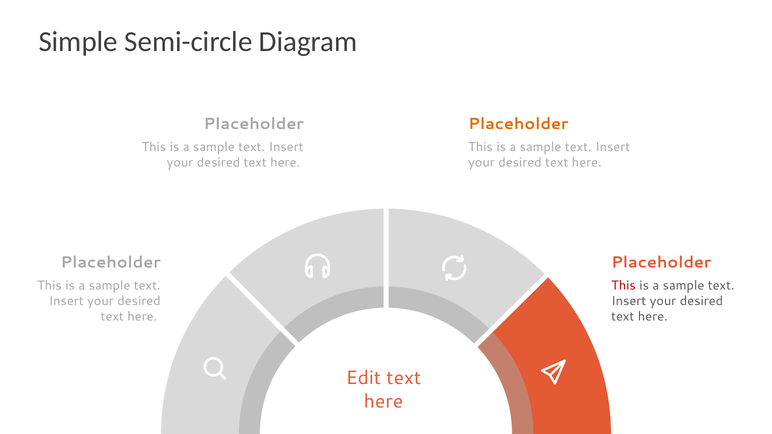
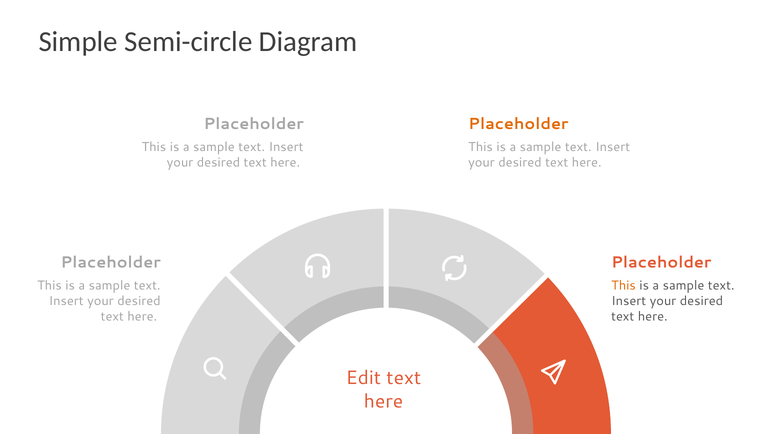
This at (624, 286) colour: red -> orange
